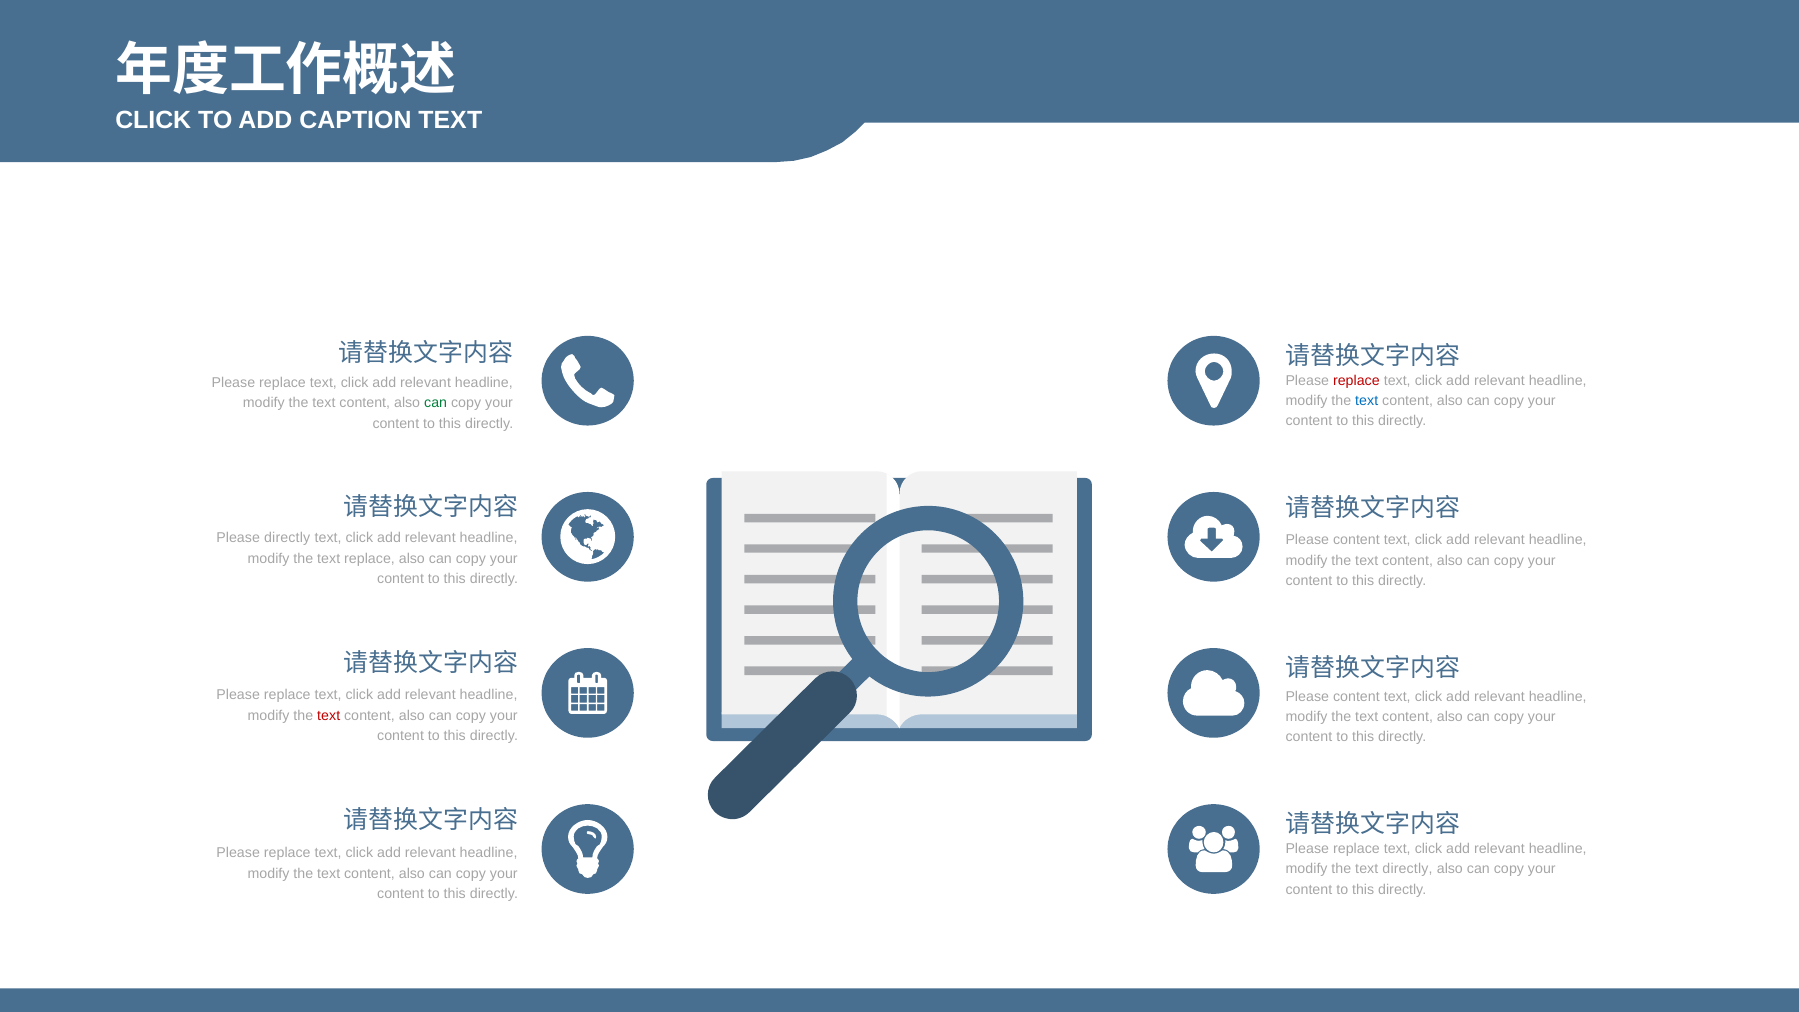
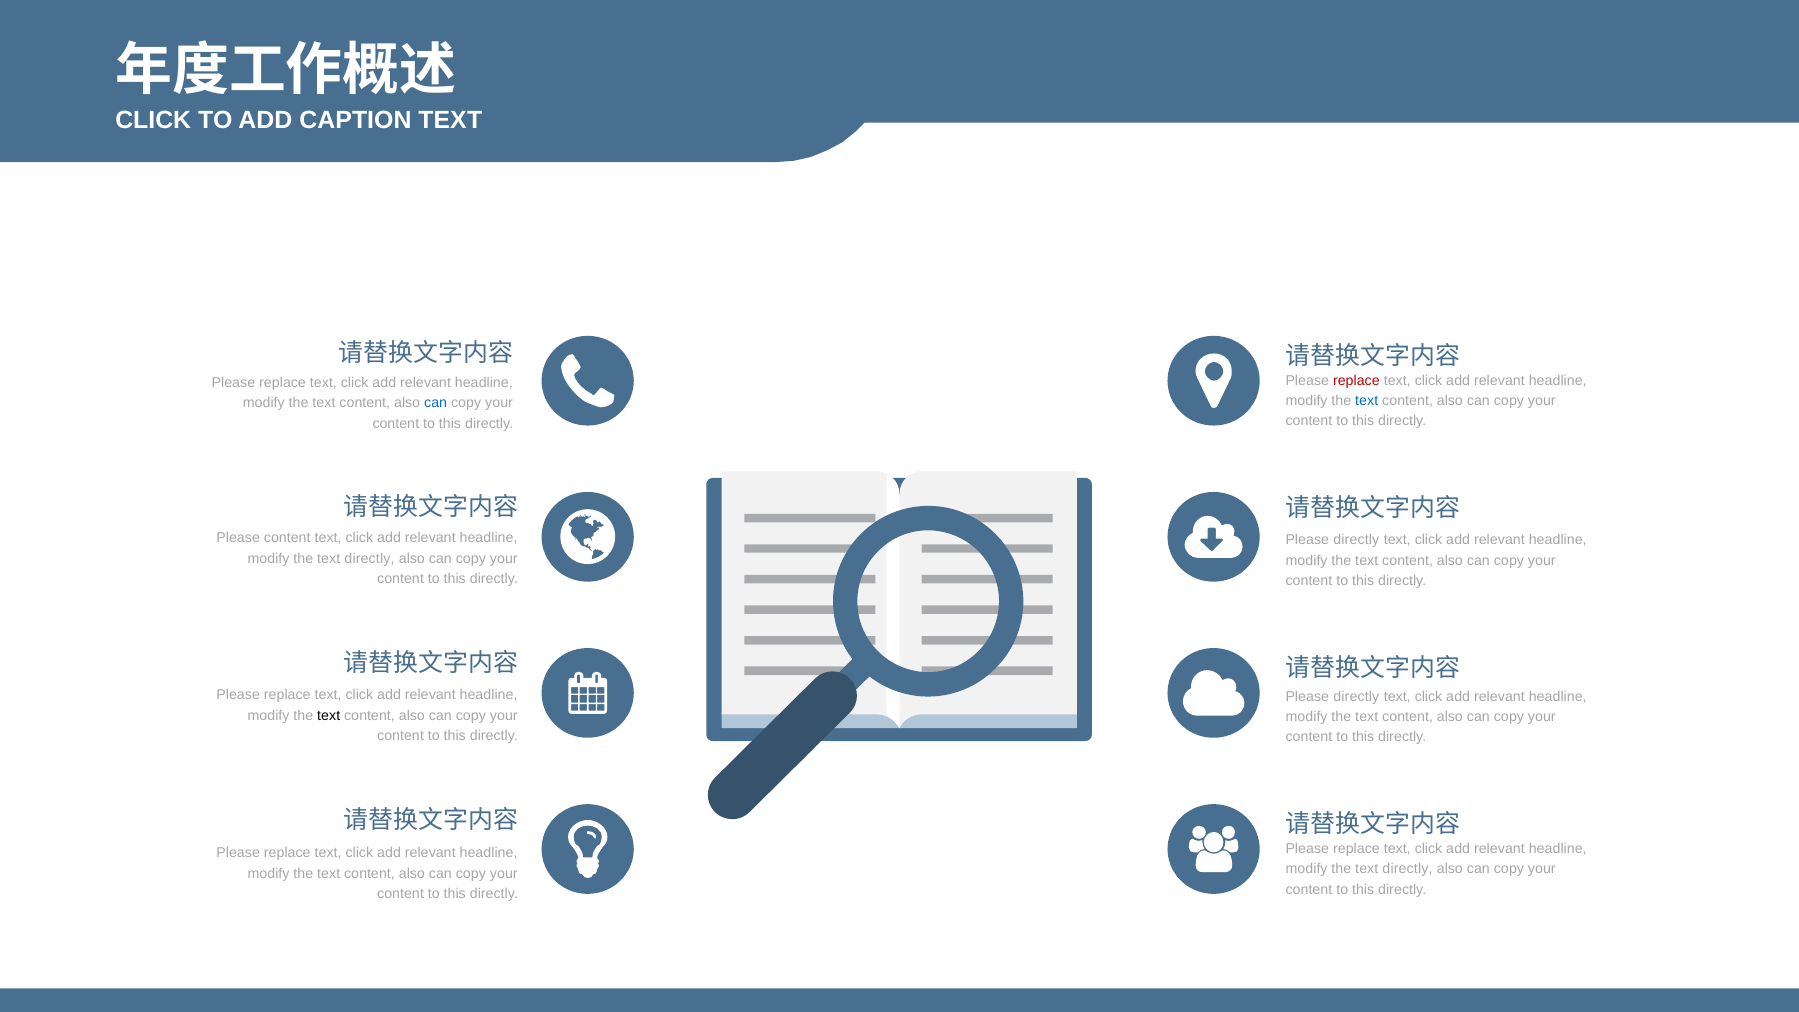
can at (436, 403) colour: green -> blue
Please directly: directly -> content
content at (1356, 540): content -> directly
replace at (370, 559): replace -> directly
content at (1356, 696): content -> directly
text at (329, 715) colour: red -> black
